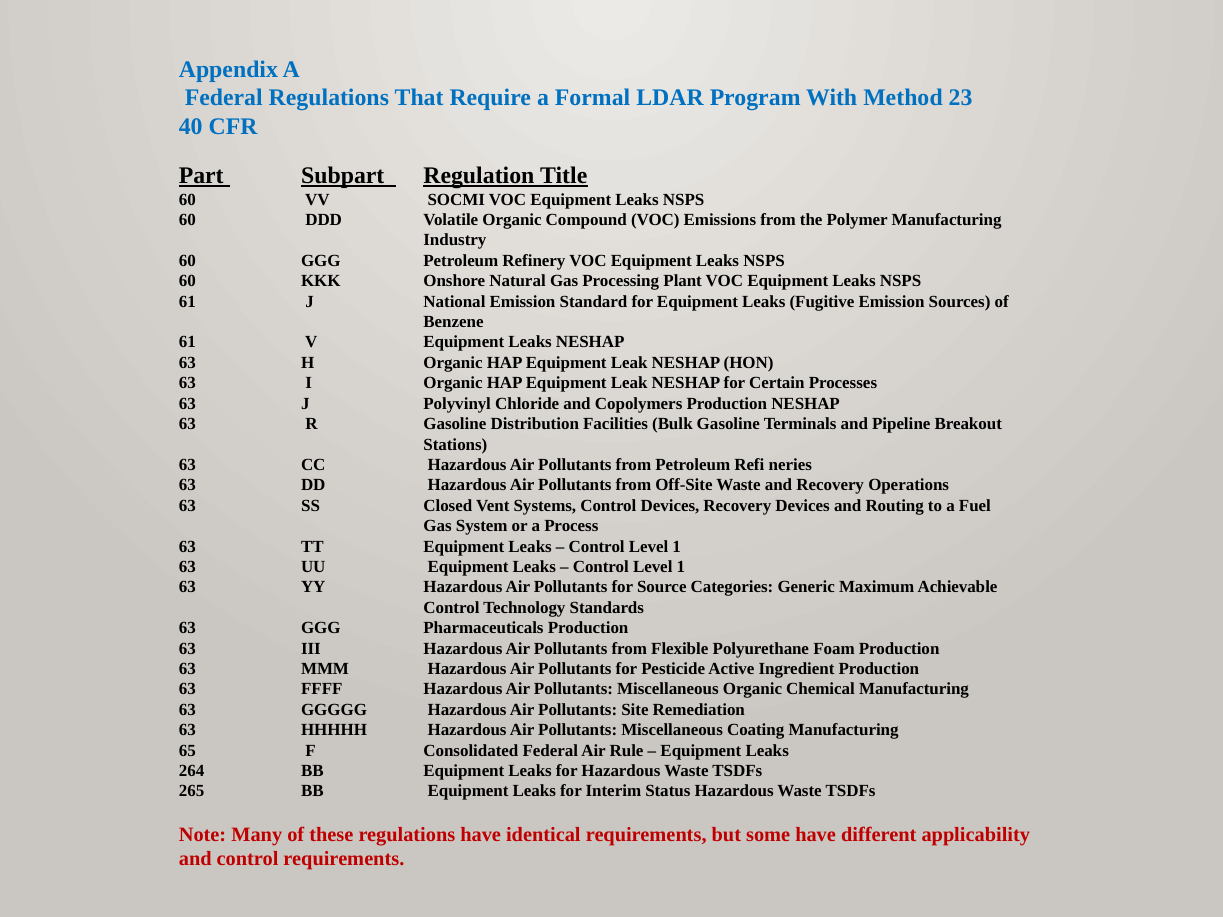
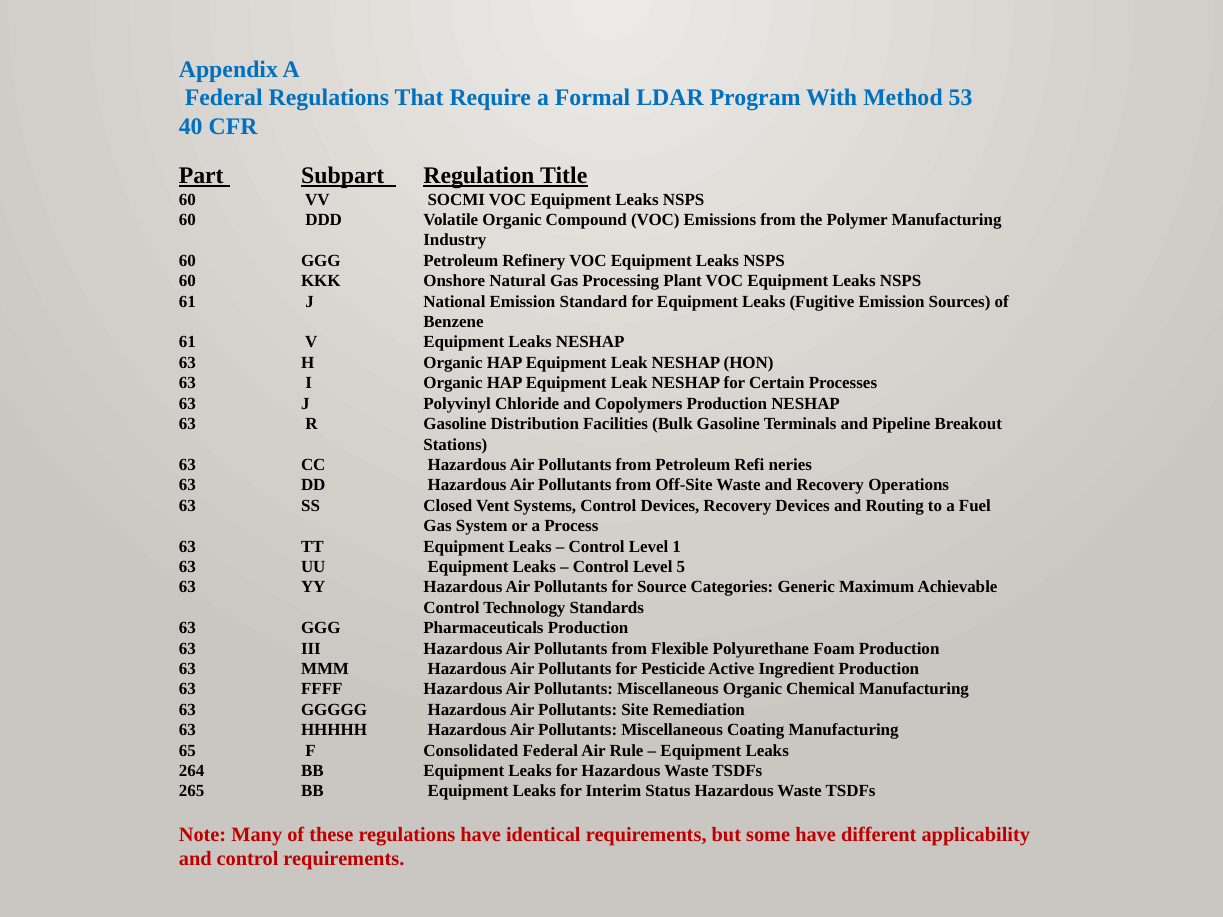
23: 23 -> 53
1 at (681, 567): 1 -> 5
